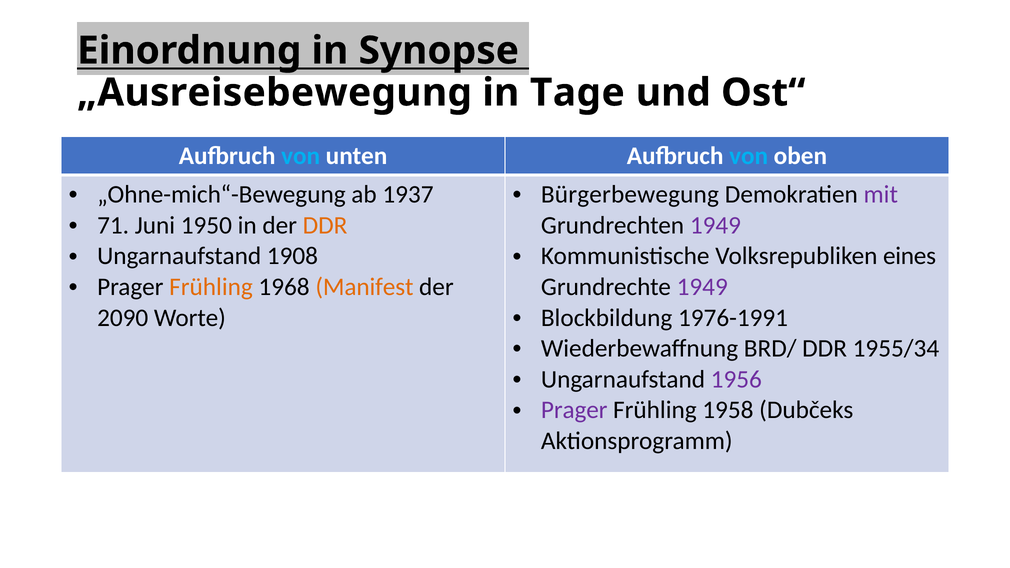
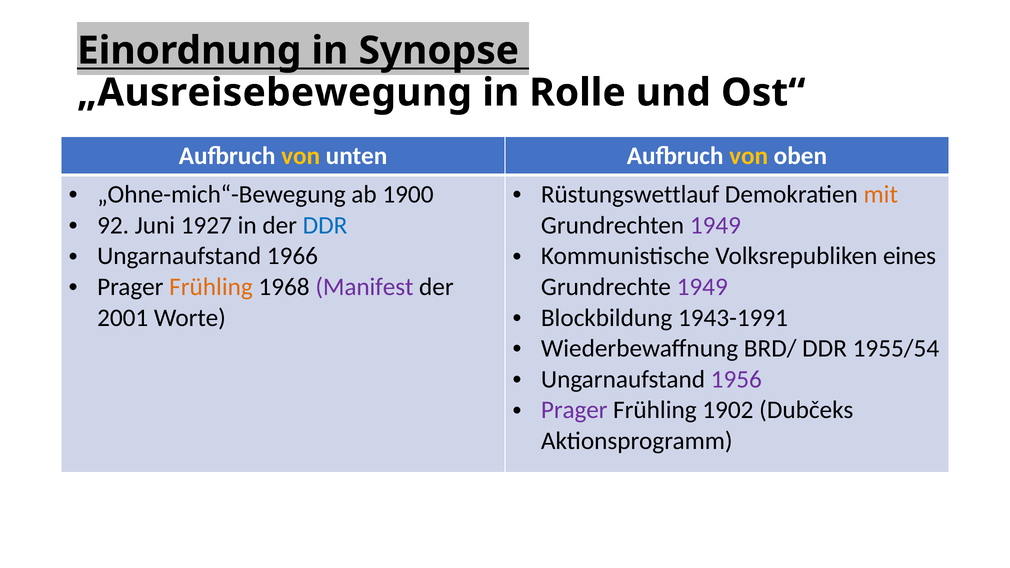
Tage: Tage -> Rolle
von at (301, 156) colour: light blue -> yellow
von at (749, 156) colour: light blue -> yellow
1937: 1937 -> 1900
Bürgerbewegung: Bürgerbewegung -> Rüstungswettlauf
mit colour: purple -> orange
71: 71 -> 92
1950: 1950 -> 1927
DDR at (325, 225) colour: orange -> blue
1908: 1908 -> 1966
Manifest colour: orange -> purple
1976-1991: 1976-1991 -> 1943-1991
2090: 2090 -> 2001
1955/34: 1955/34 -> 1955/54
1958: 1958 -> 1902
